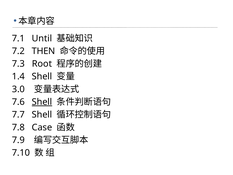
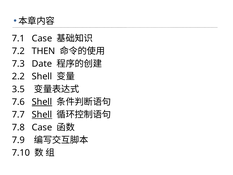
7.1 Until: Until -> Case
Root: Root -> Date
1.4: 1.4 -> 2.2
3.0: 3.0 -> 3.5
Shell at (42, 114) underline: none -> present
